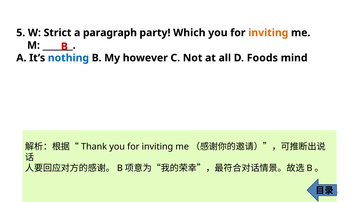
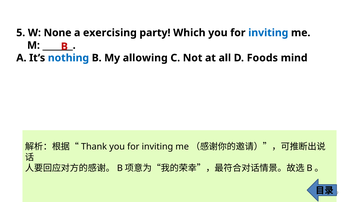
Strict: Strict -> None
paragraph: paragraph -> exercising
inviting at (268, 33) colour: orange -> blue
however: however -> allowing
